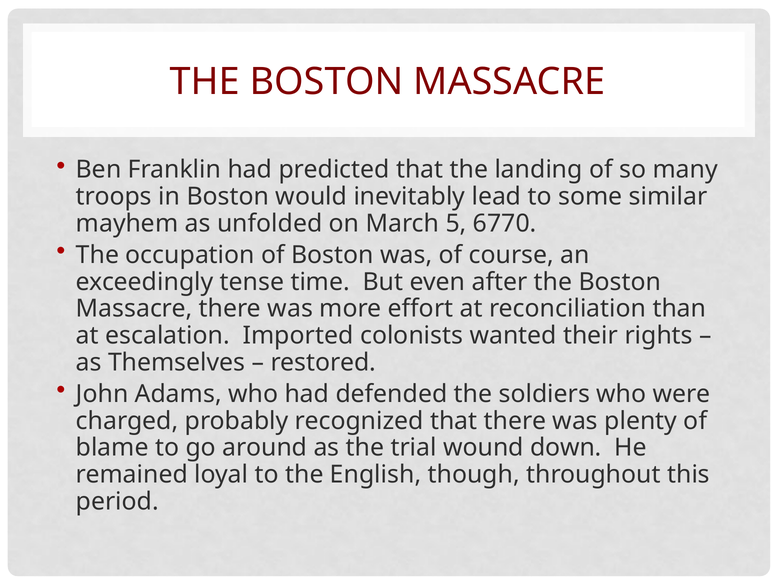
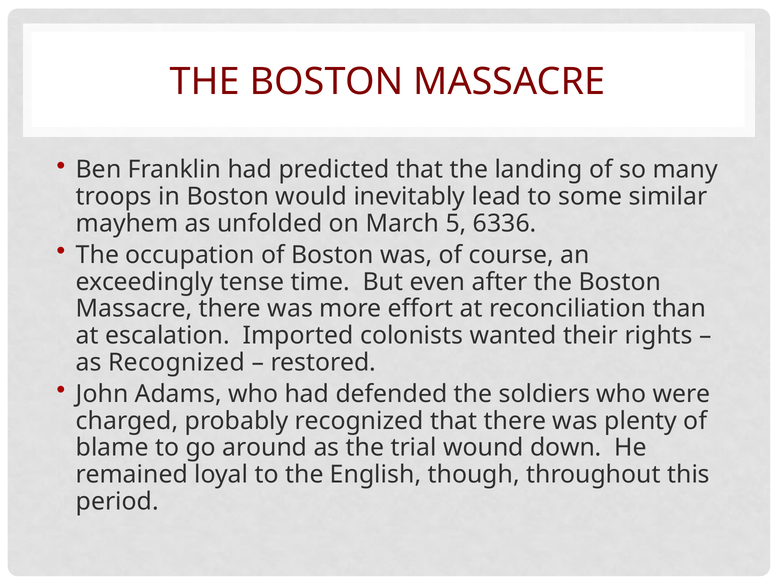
6770: 6770 -> 6336
as Themselves: Themselves -> Recognized
